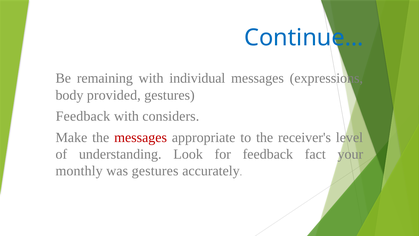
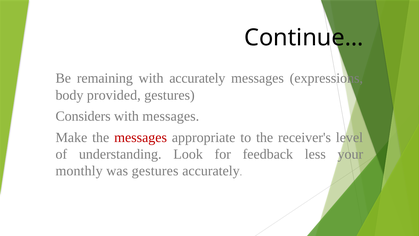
Continue… colour: blue -> black
with individual: individual -> accurately
Feedback at (83, 116): Feedback -> Considers
with considers: considers -> messages
fact: fact -> less
